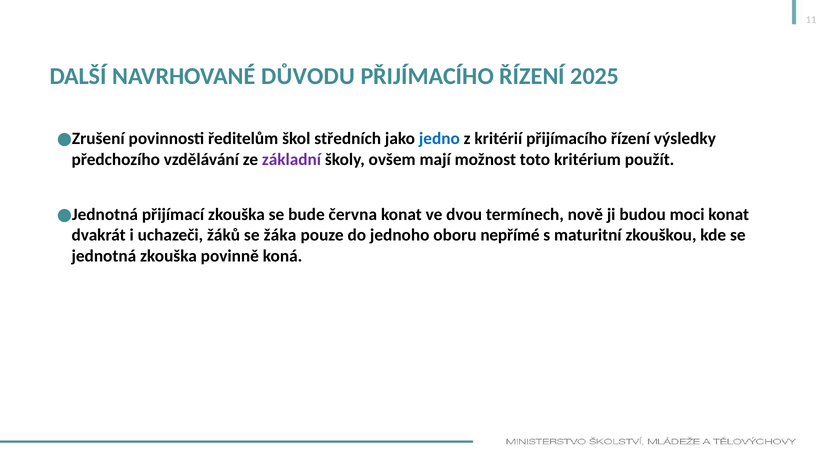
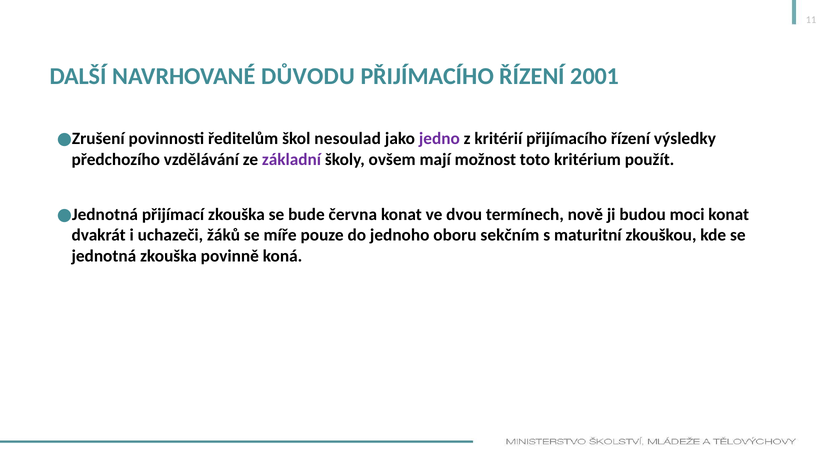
2025: 2025 -> 2001
středních: středních -> nesoulad
jedno colour: blue -> purple
žáka: žáka -> míře
nepřímé: nepřímé -> sekčním
